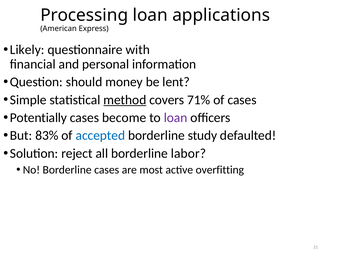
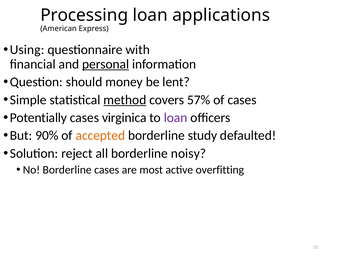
Likely: Likely -> Using
personal underline: none -> present
71%: 71% -> 57%
become: become -> virginica
83%: 83% -> 90%
accepted colour: blue -> orange
labor: labor -> noisy
